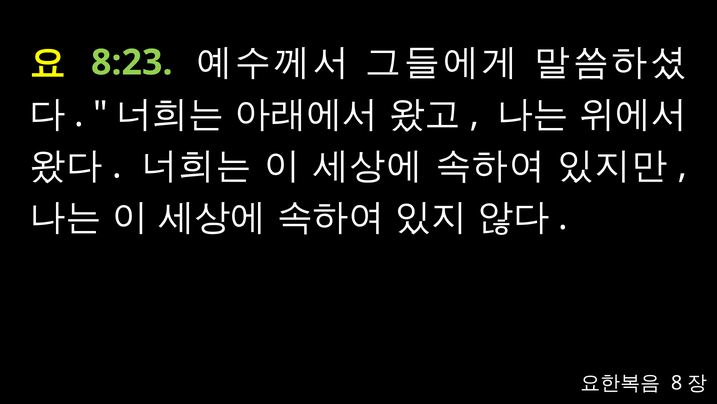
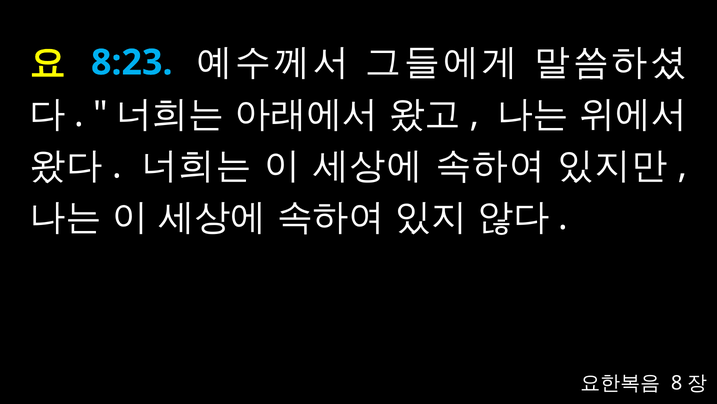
8:23 colour: light green -> light blue
